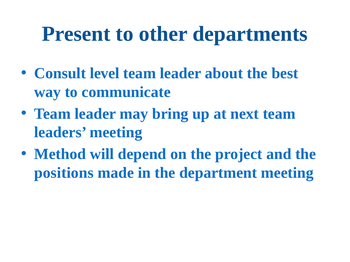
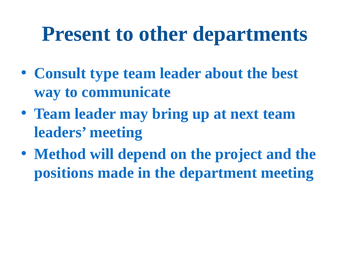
level: level -> type
